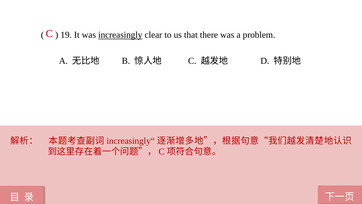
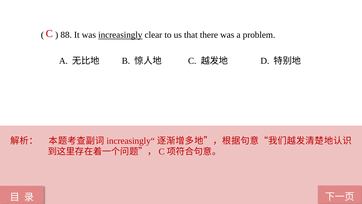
19: 19 -> 88
